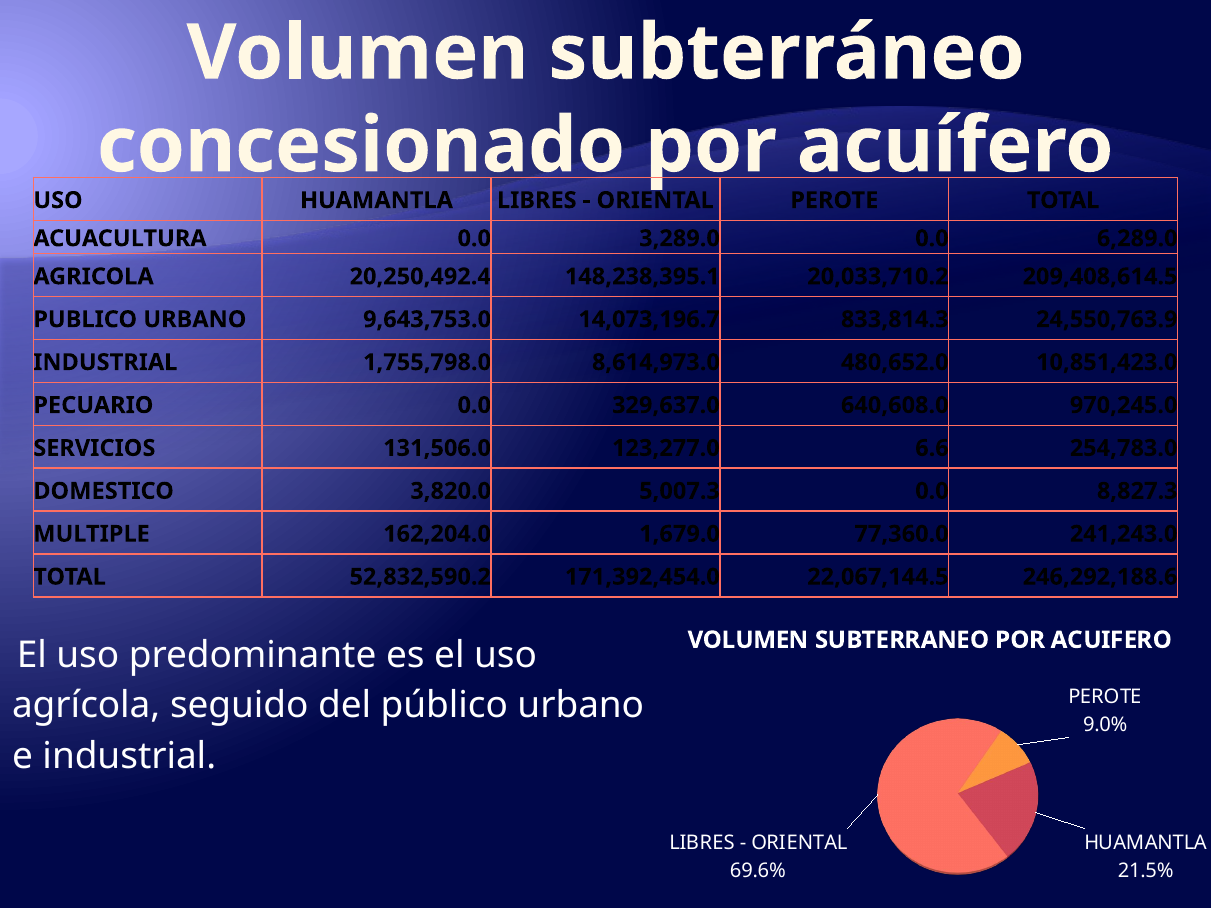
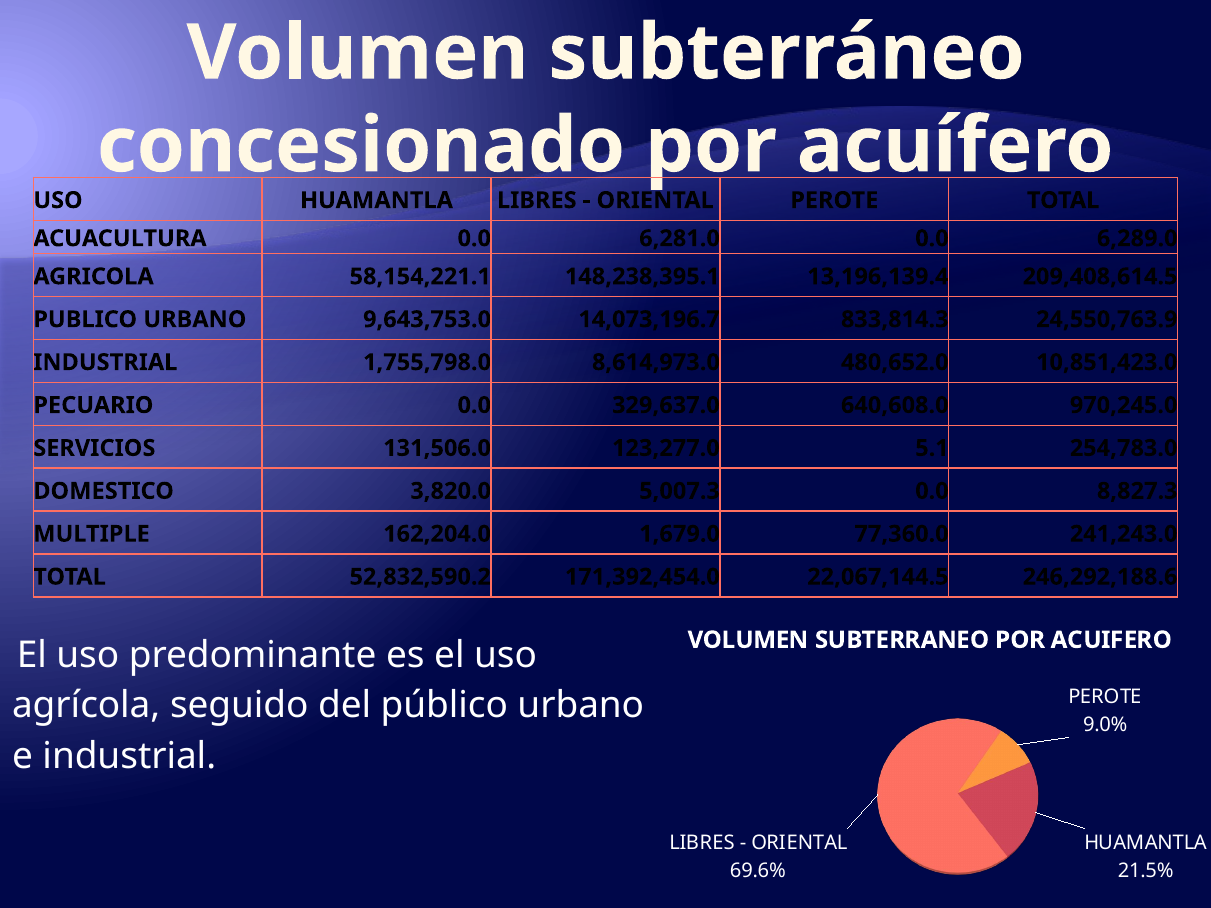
3,289.0: 3,289.0 -> 6,281.0
20,250,492.4: 20,250,492.4 -> 58,154,221.1
20,033,710.2: 20,033,710.2 -> 13,196,139.4
6.6: 6.6 -> 5.1
